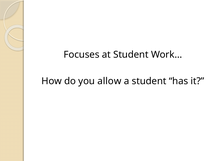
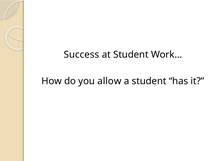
Focuses: Focuses -> Success
